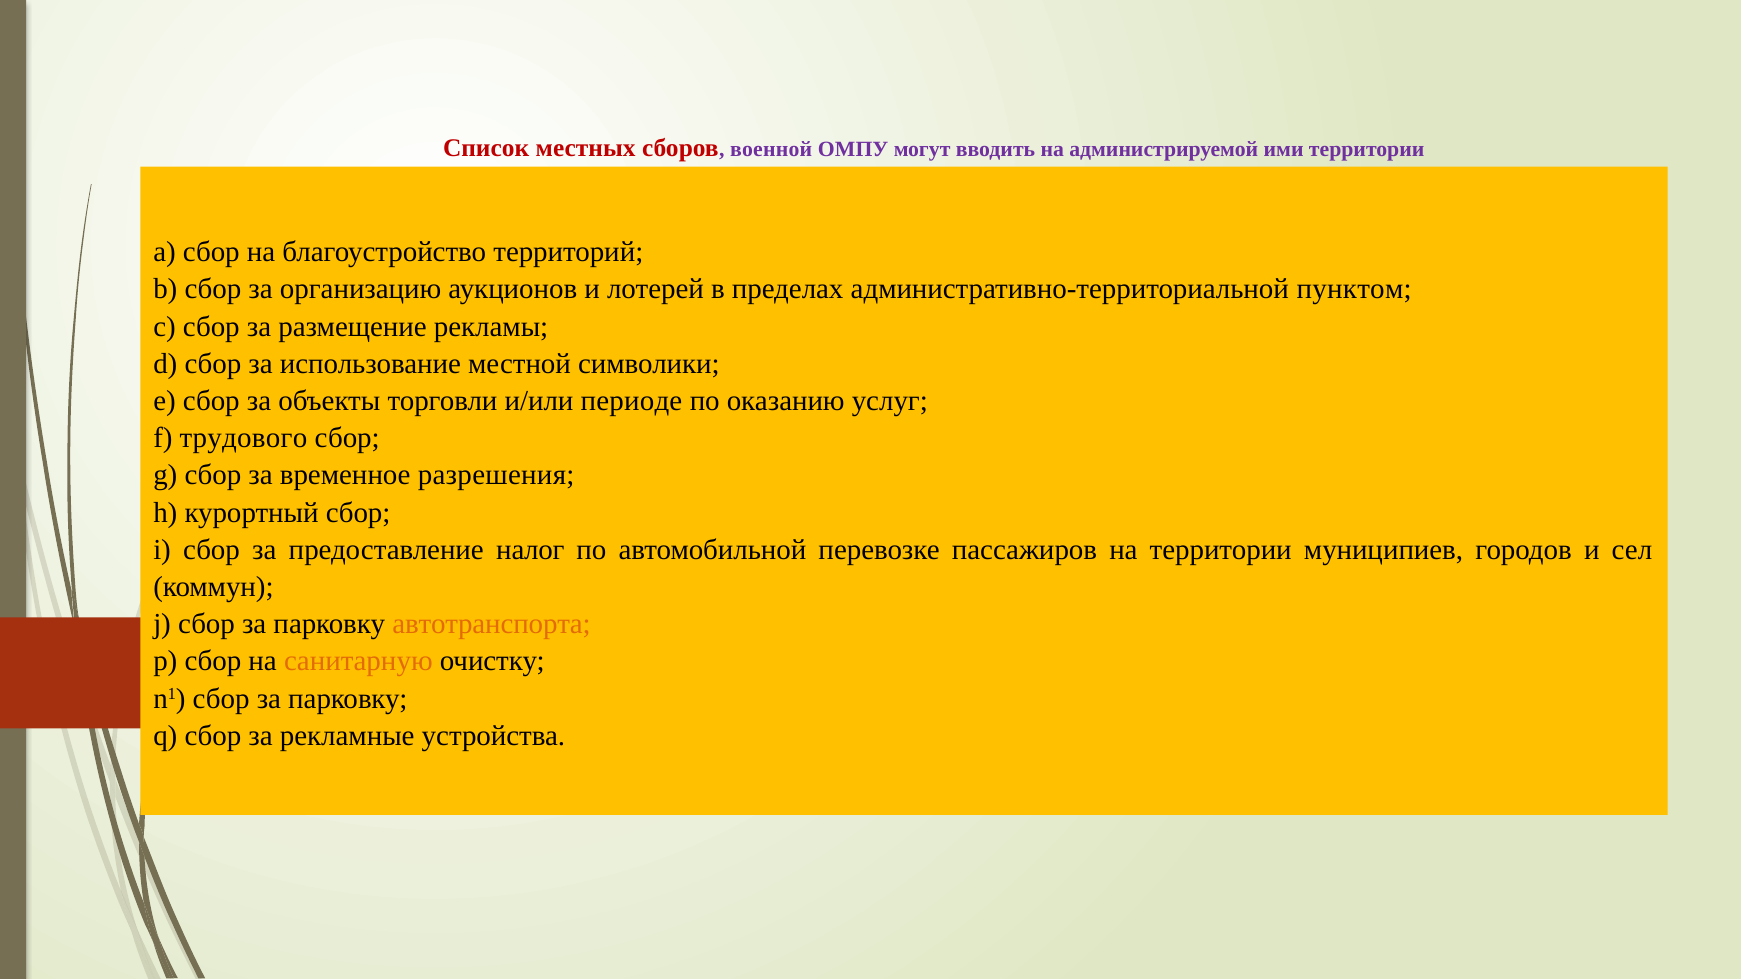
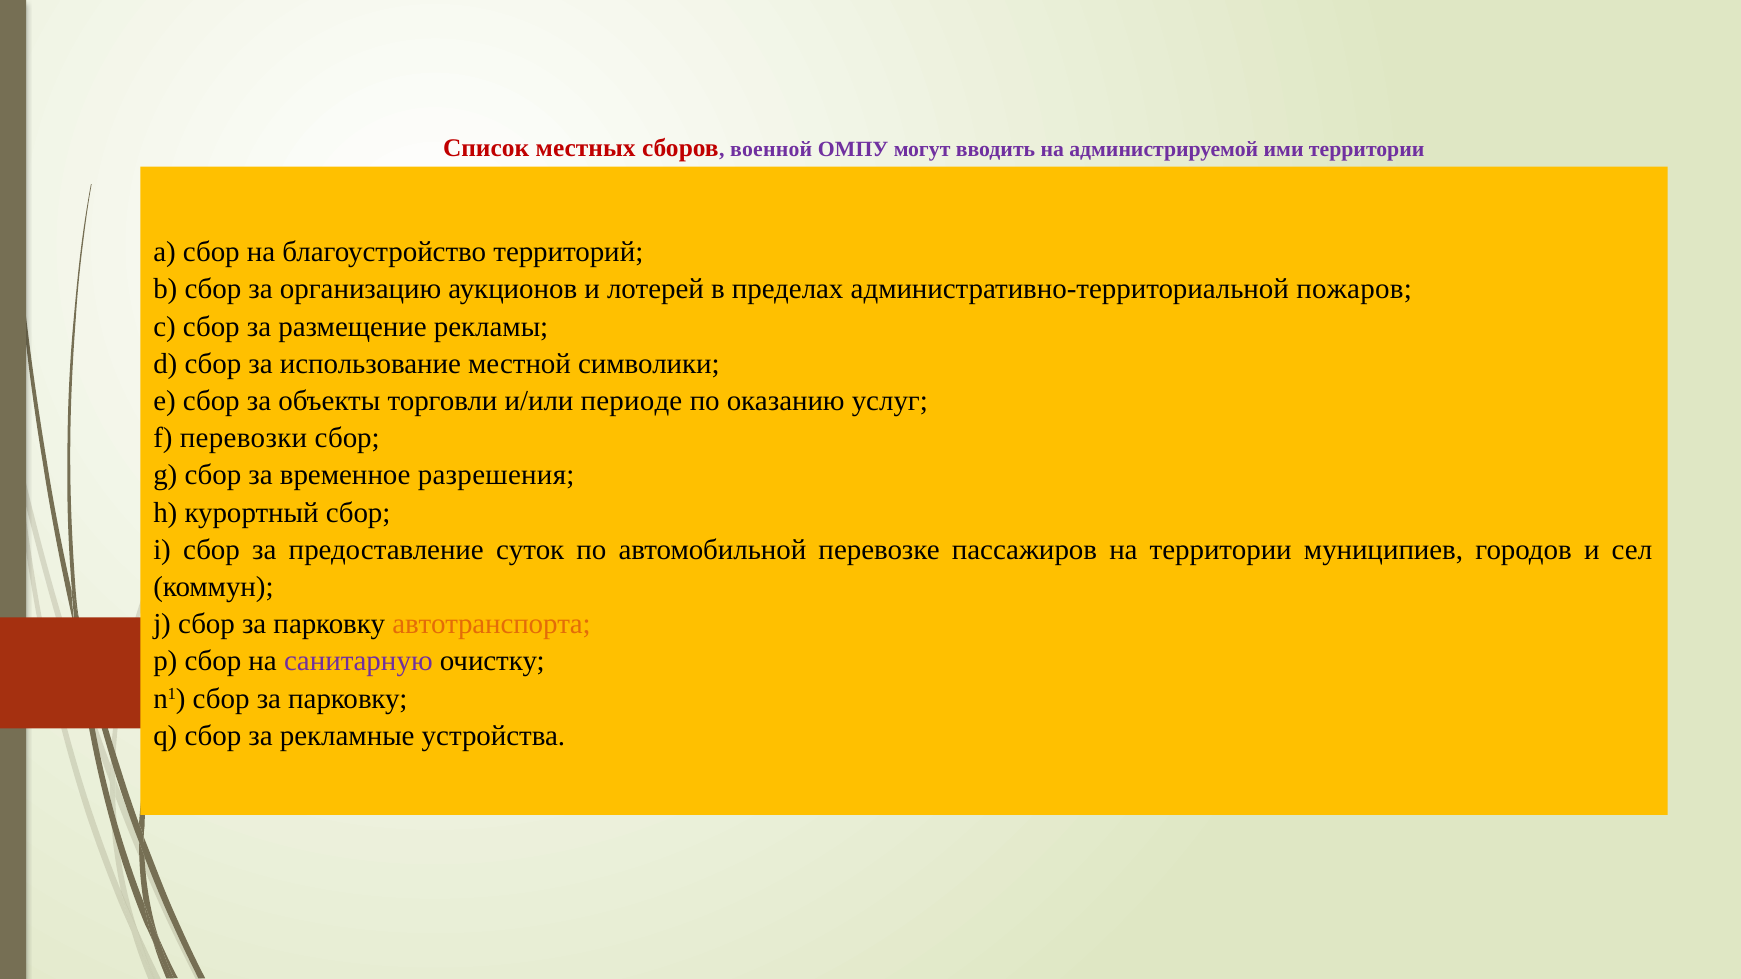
пунктом: пунктом -> пожаров
трудового: трудового -> перевозки
налог: налог -> суток
санитарную colour: orange -> purple
